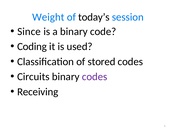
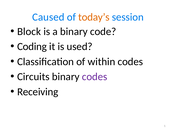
Weight: Weight -> Caused
today’s colour: black -> orange
Since: Since -> Block
stored: stored -> within
